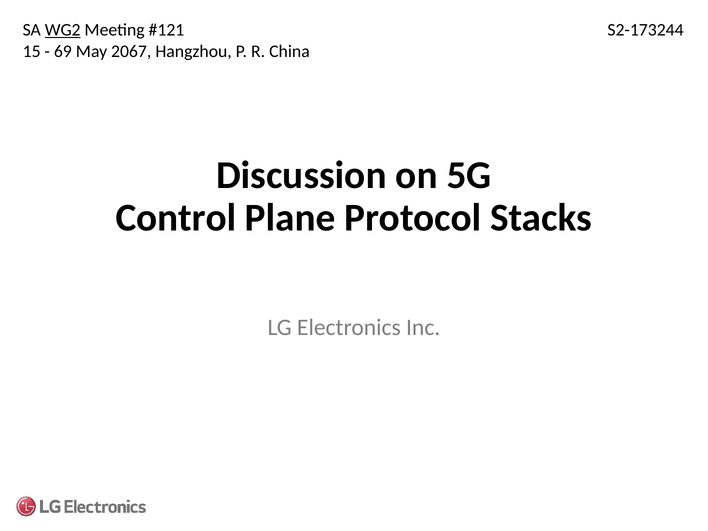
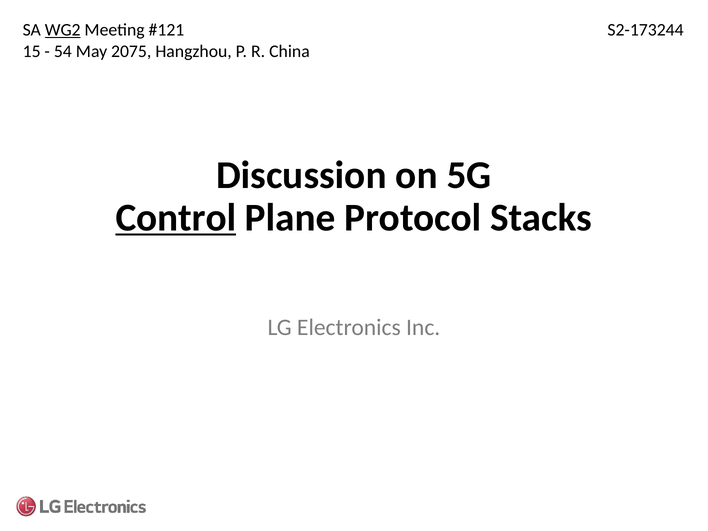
69: 69 -> 54
2067: 2067 -> 2075
Control underline: none -> present
